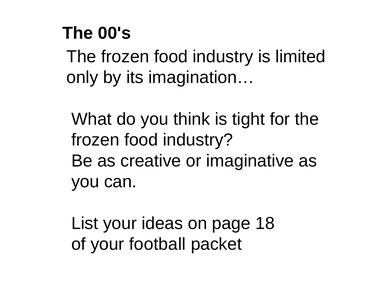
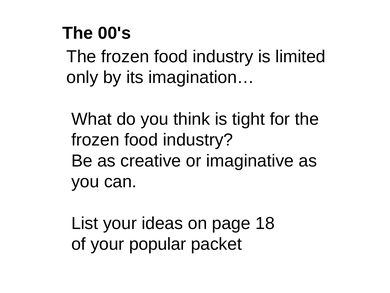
football: football -> popular
